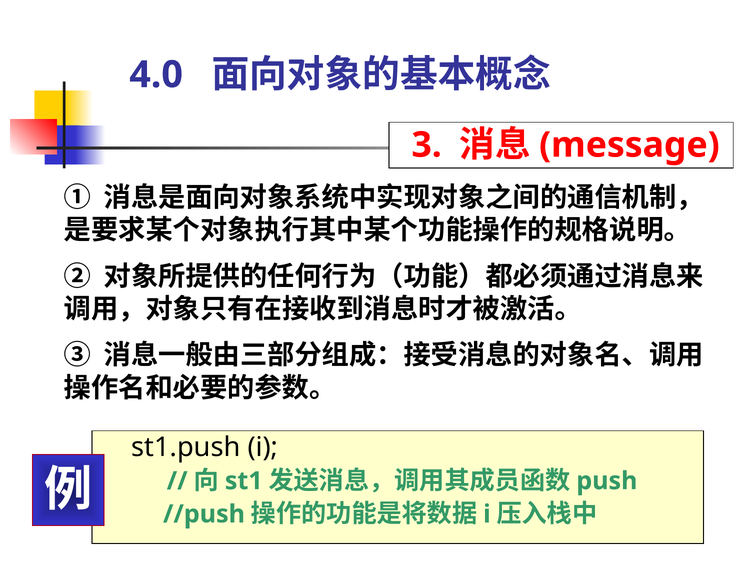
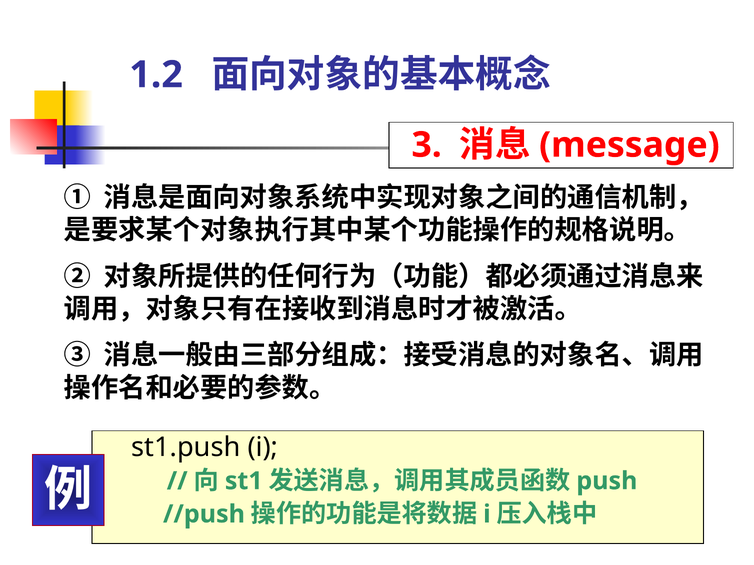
4.0: 4.0 -> 1.2
